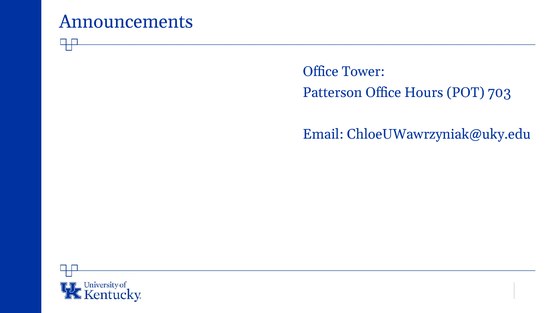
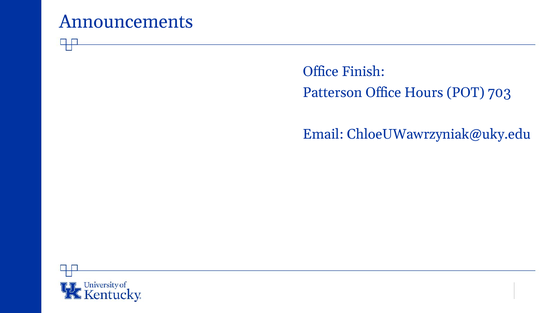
Tower: Tower -> Finish
